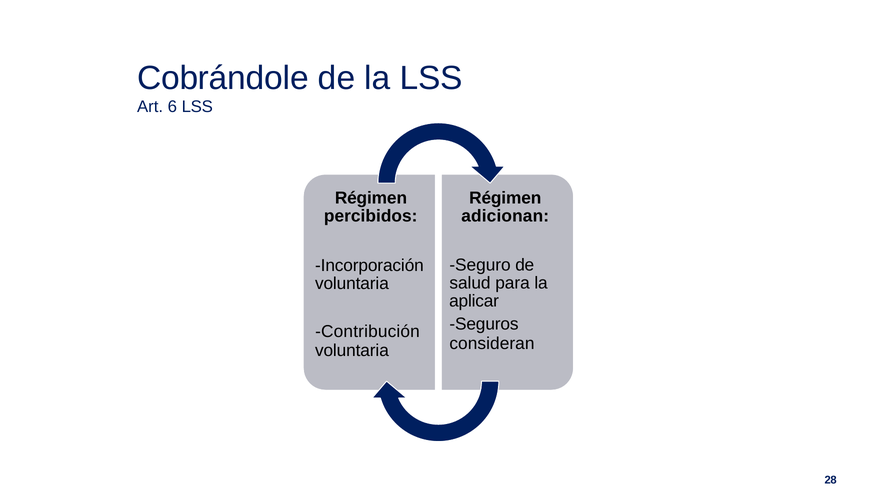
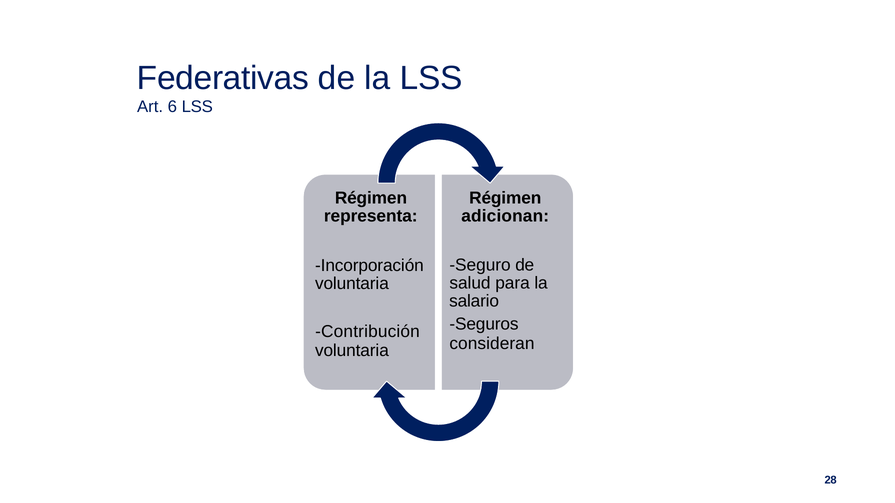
Cobrándole: Cobrándole -> Federativas
percibidos: percibidos -> representa
aplicar: aplicar -> salario
